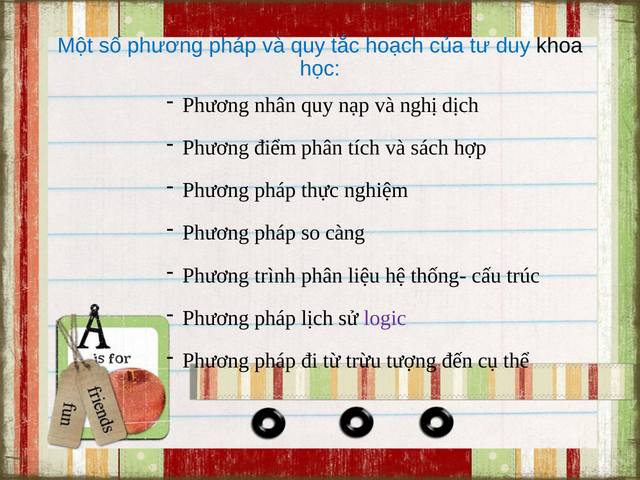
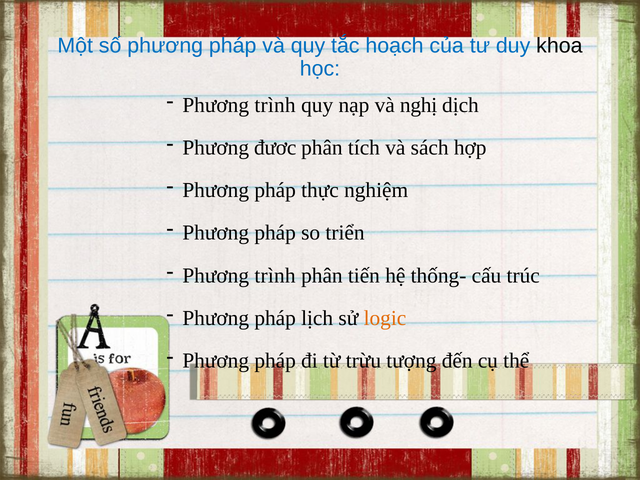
nhân at (275, 105): nhân -> trình
điểm: điểm -> đươc
càng: càng -> triển
liệu: liệu -> tiến
logic colour: purple -> orange
